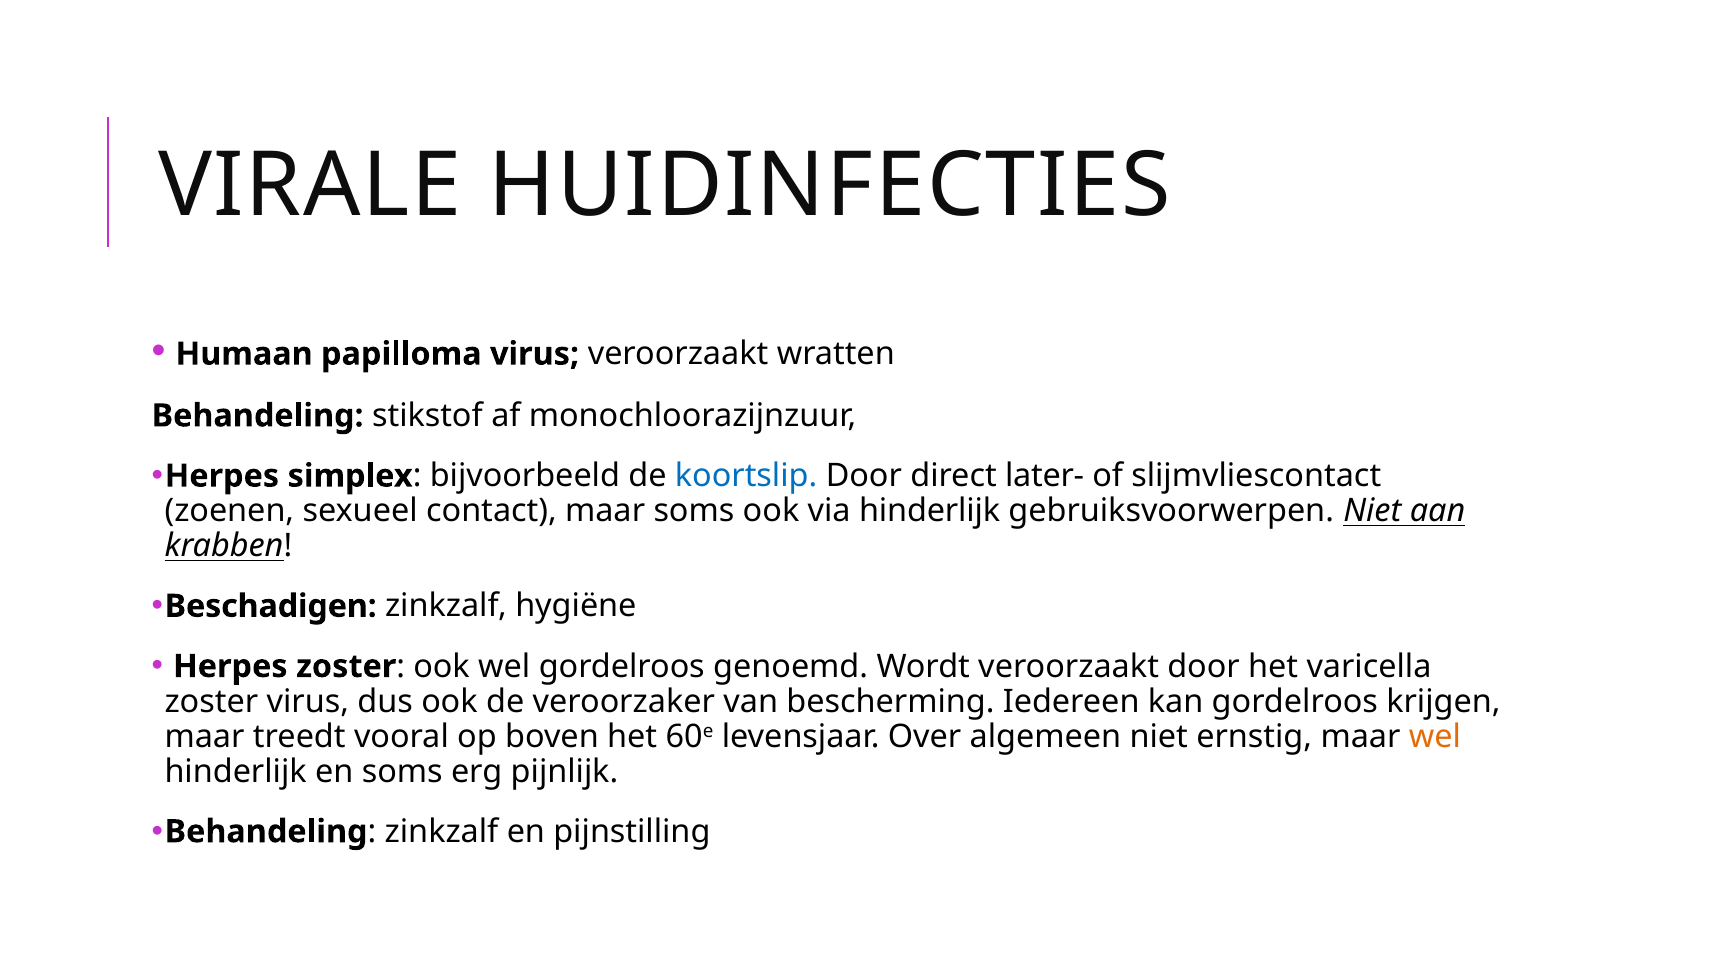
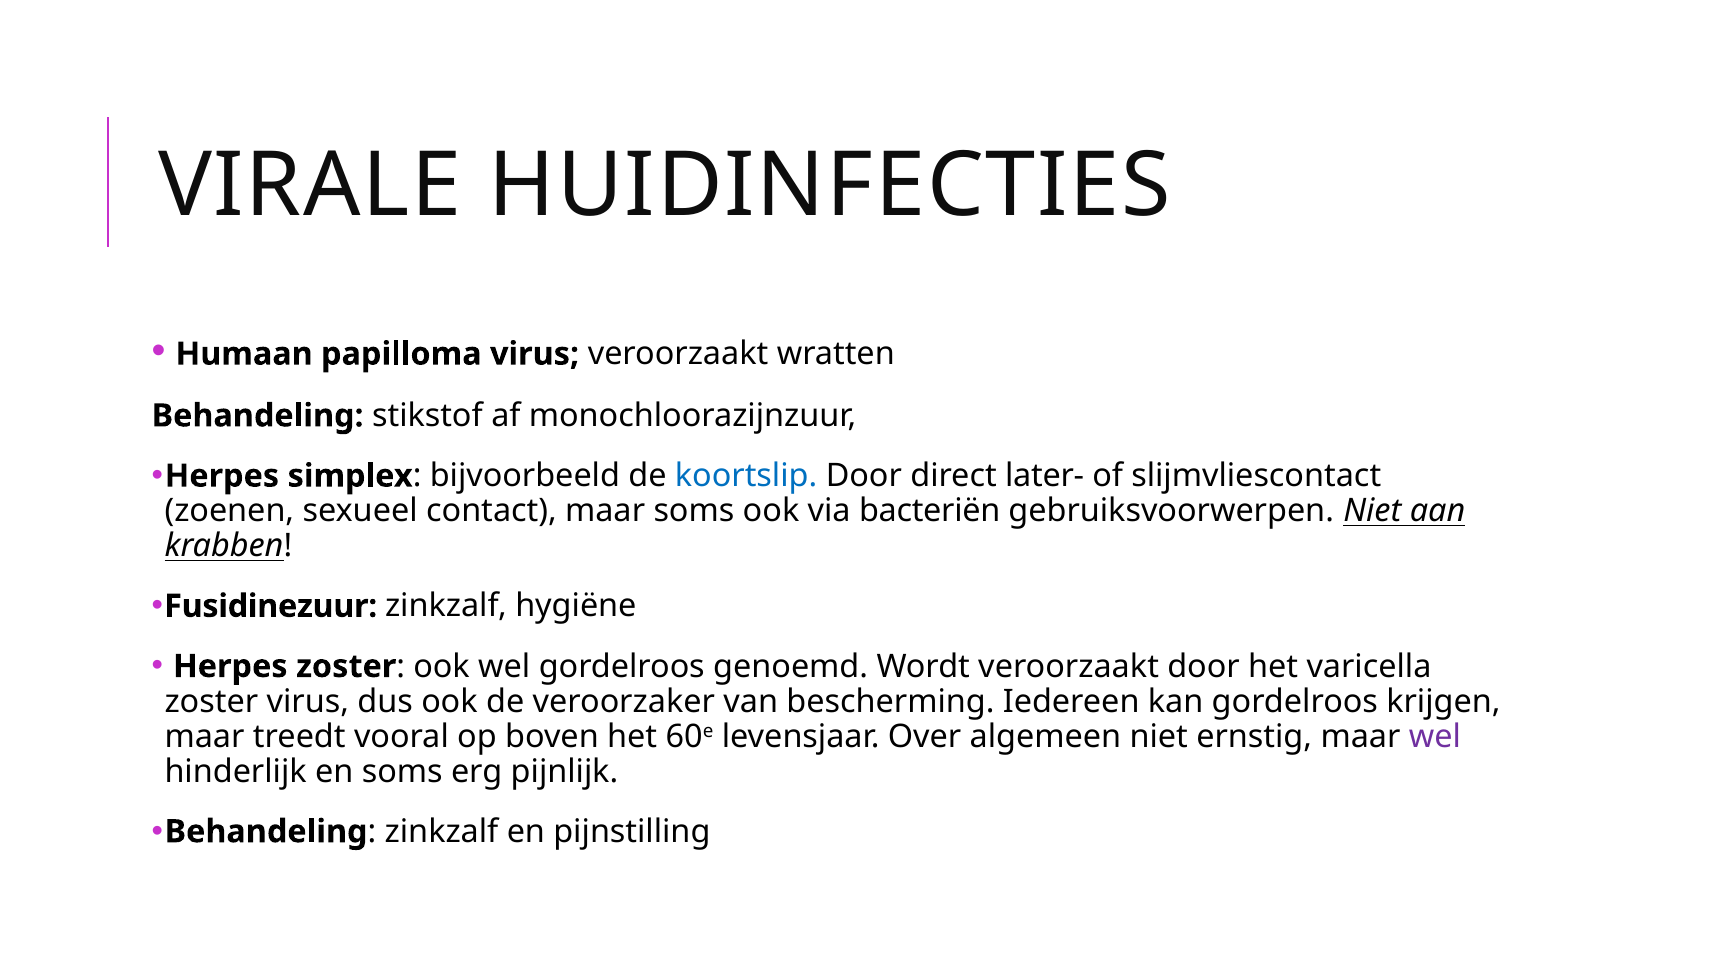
via hinderlijk: hinderlijk -> bacteriën
Beschadigen: Beschadigen -> Fusidinezuur
wel at (1435, 736) colour: orange -> purple
